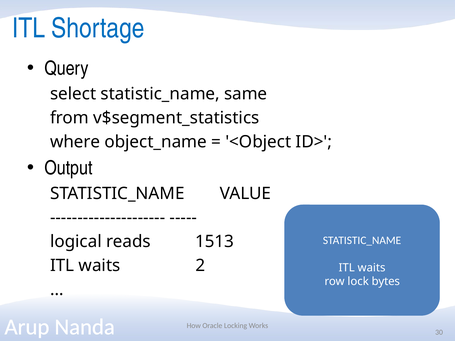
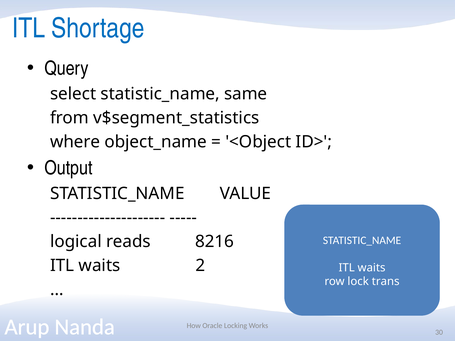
1513: 1513 -> 8216
bytes: bytes -> trans
